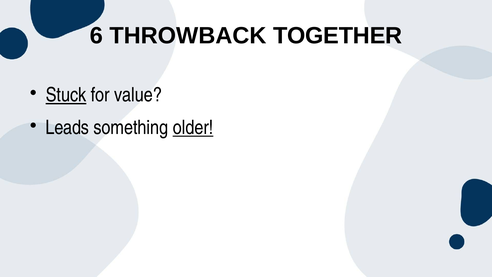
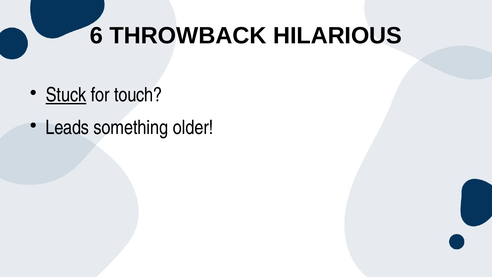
TOGETHER: TOGETHER -> HILARIOUS
value: value -> touch
older underline: present -> none
